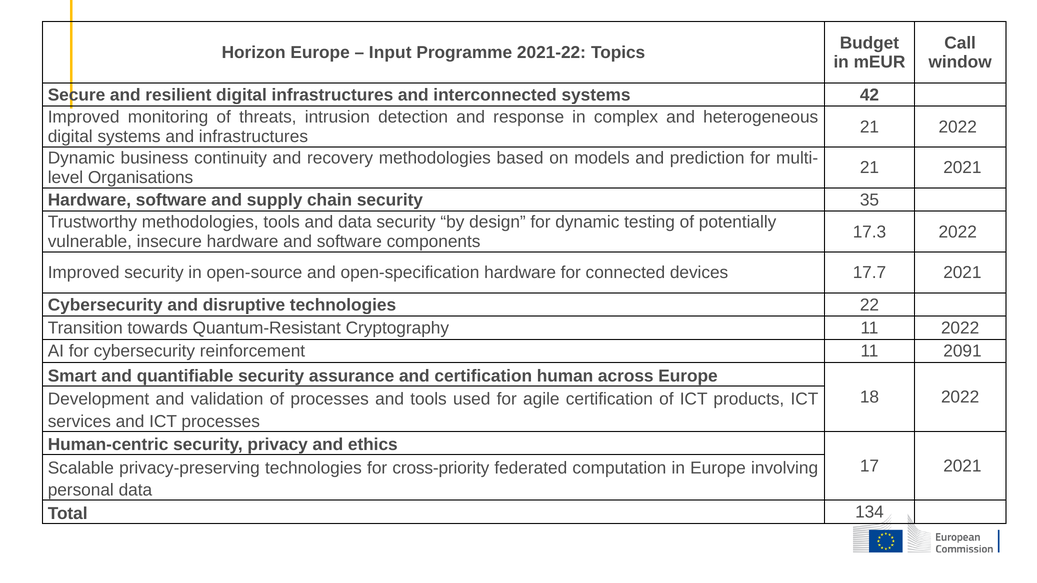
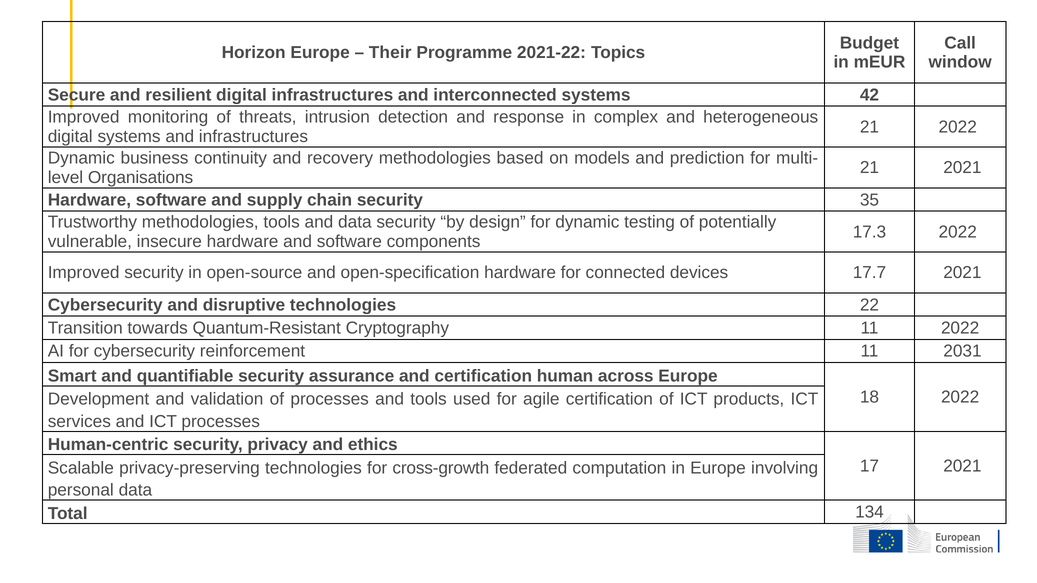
Input: Input -> Their
2091: 2091 -> 2031
cross-priority: cross-priority -> cross-growth
